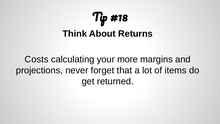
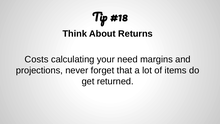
more: more -> need
